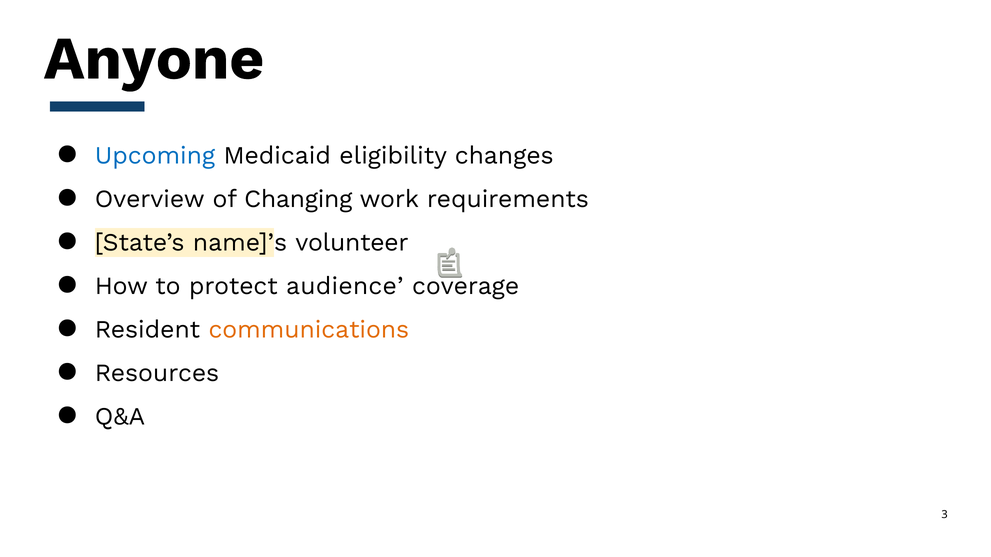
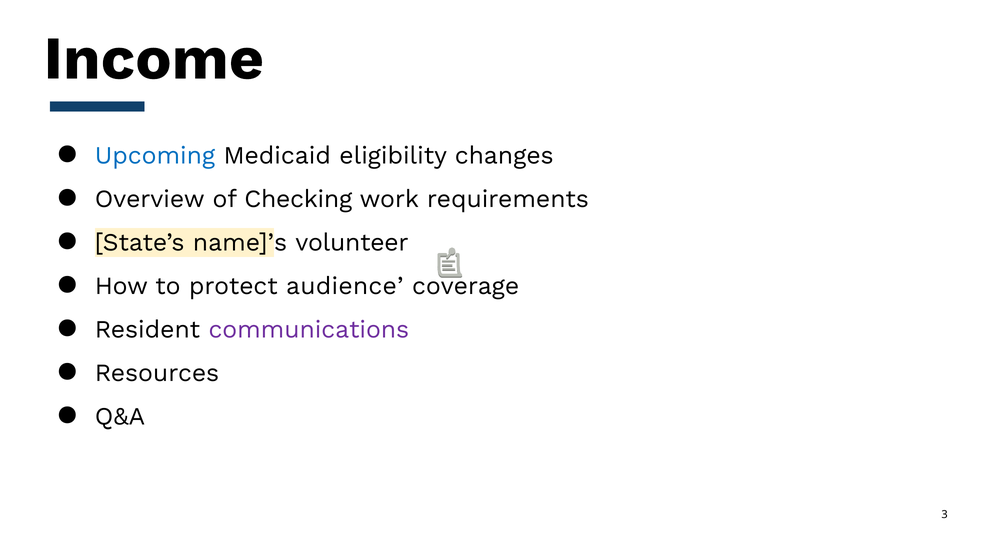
Anyone: Anyone -> Income
Changing: Changing -> Checking
communications colour: orange -> purple
